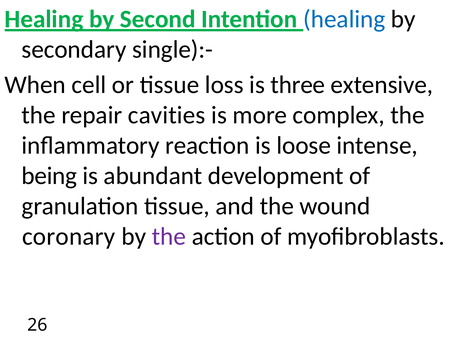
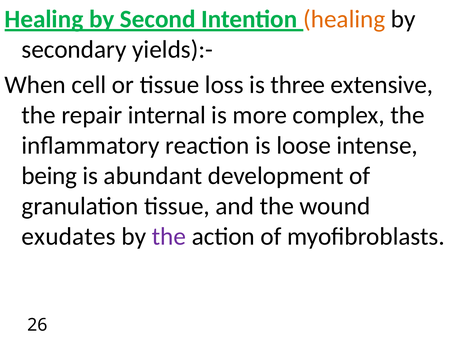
healing at (344, 19) colour: blue -> orange
single):-: single):- -> yields):-
cavities: cavities -> internal
coronary: coronary -> exudates
